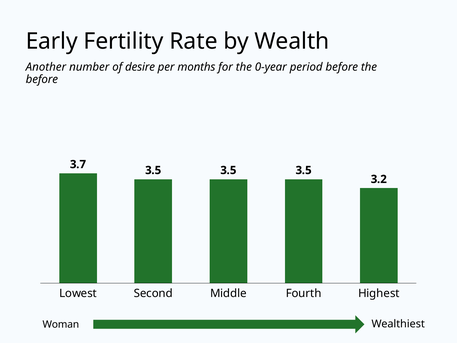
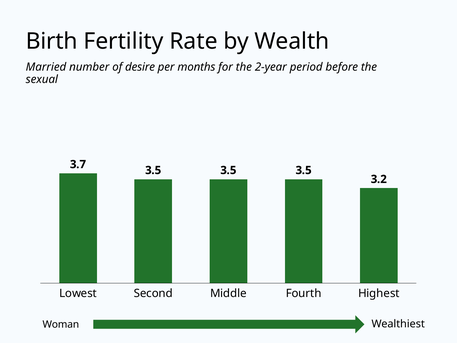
Early: Early -> Birth
Another: Another -> Married
0-year: 0-year -> 2-year
before at (42, 79): before -> sexual
